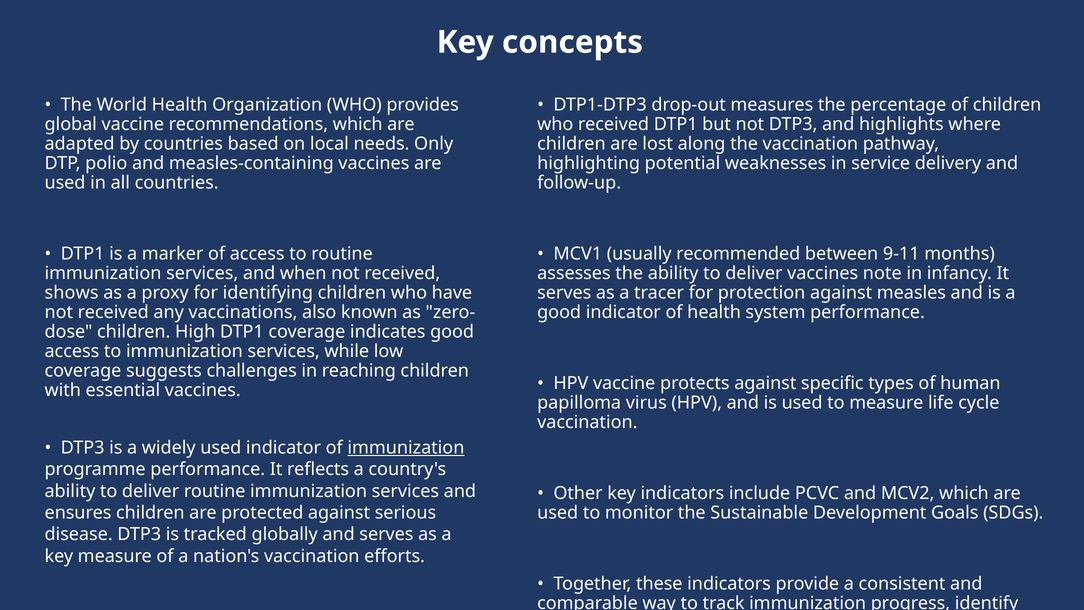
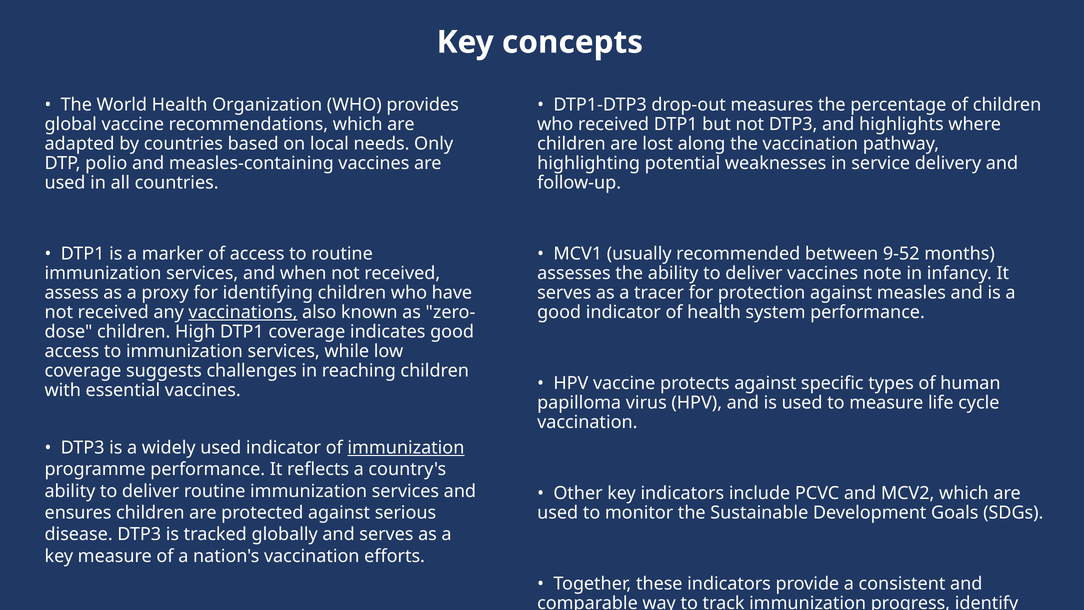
9-11: 9-11 -> 9-52
shows: shows -> assess
vaccinations underline: none -> present
